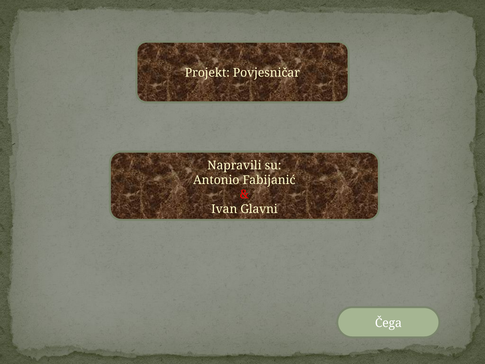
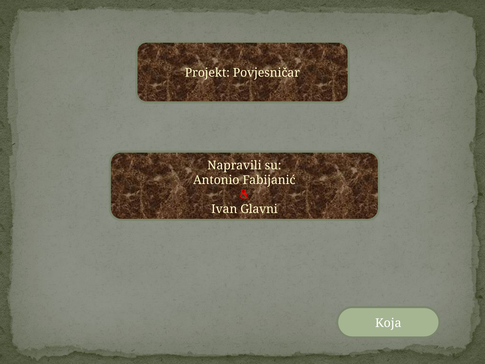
Čega: Čega -> Koja
